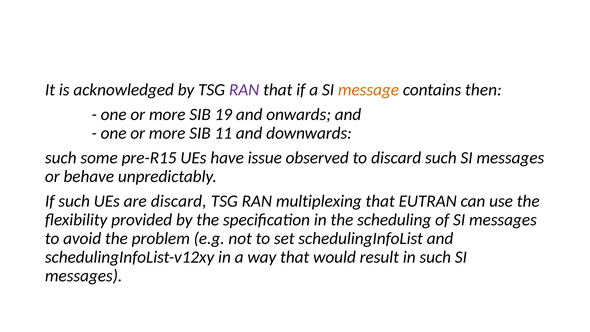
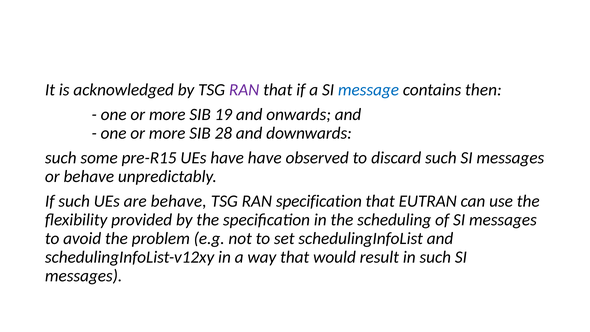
message colour: orange -> blue
11: 11 -> 28
have issue: issue -> have
are discard: discard -> behave
RAN multiplexing: multiplexing -> specification
